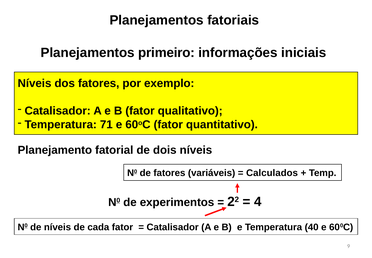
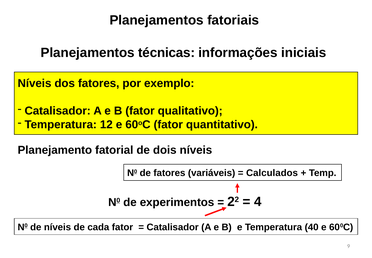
primeiro: primeiro -> técnicas
71: 71 -> 12
